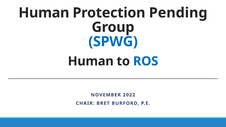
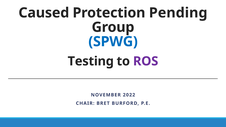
Human at (44, 13): Human -> Caused
Human at (91, 61): Human -> Testing
ROS colour: blue -> purple
